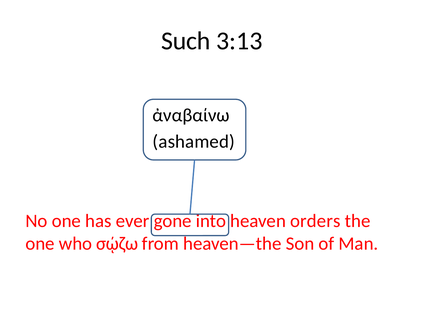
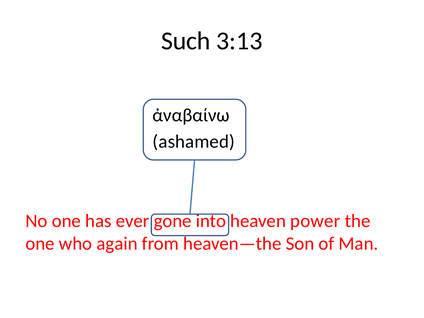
orders: orders -> power
σῴζω: σῴζω -> again
